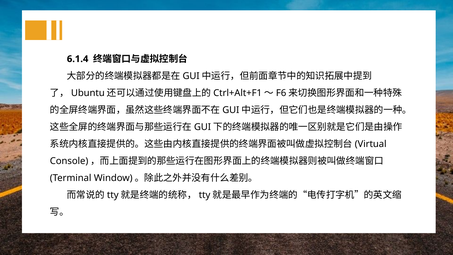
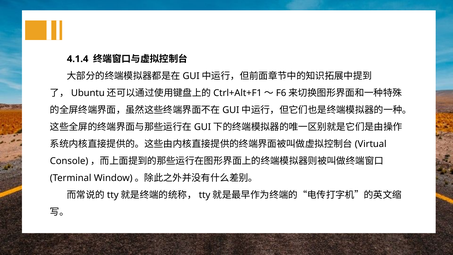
6.1.4: 6.1.4 -> 4.1.4
